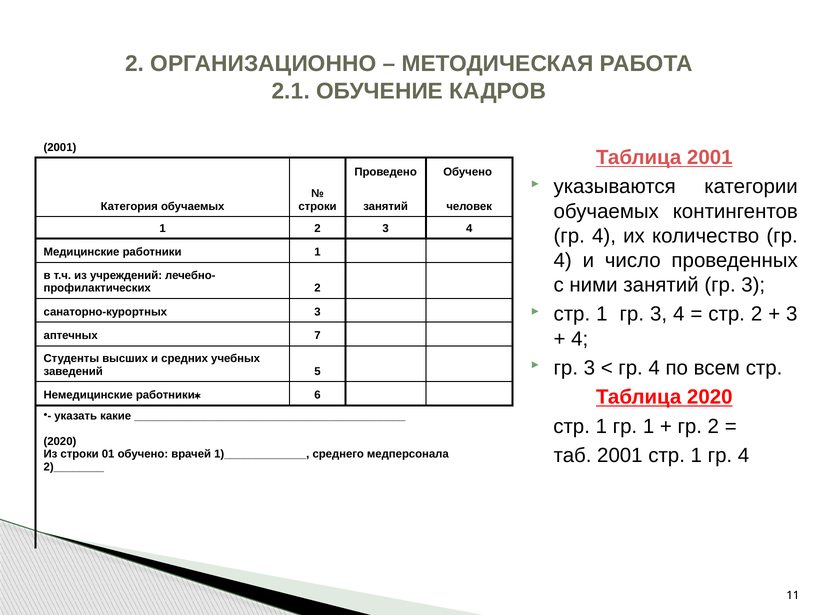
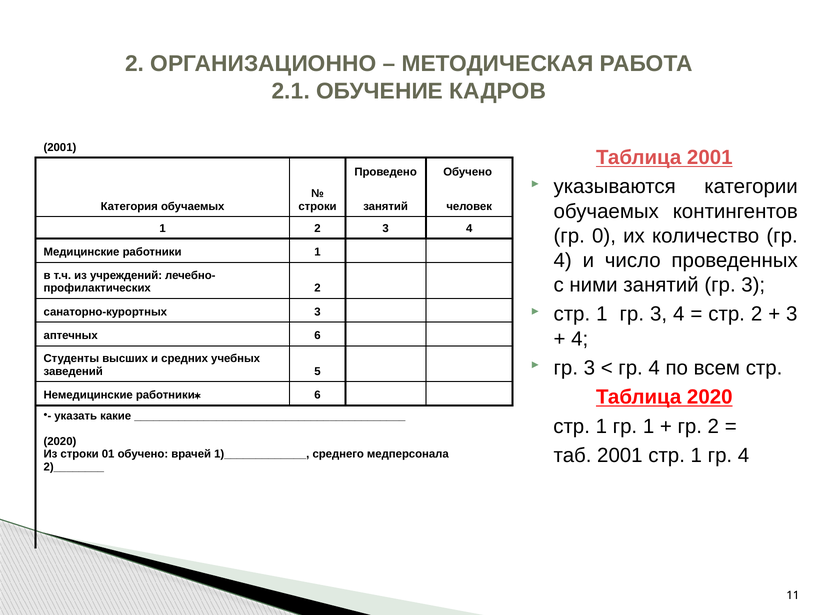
4 at (604, 236): 4 -> 0
аптечных 7: 7 -> 6
